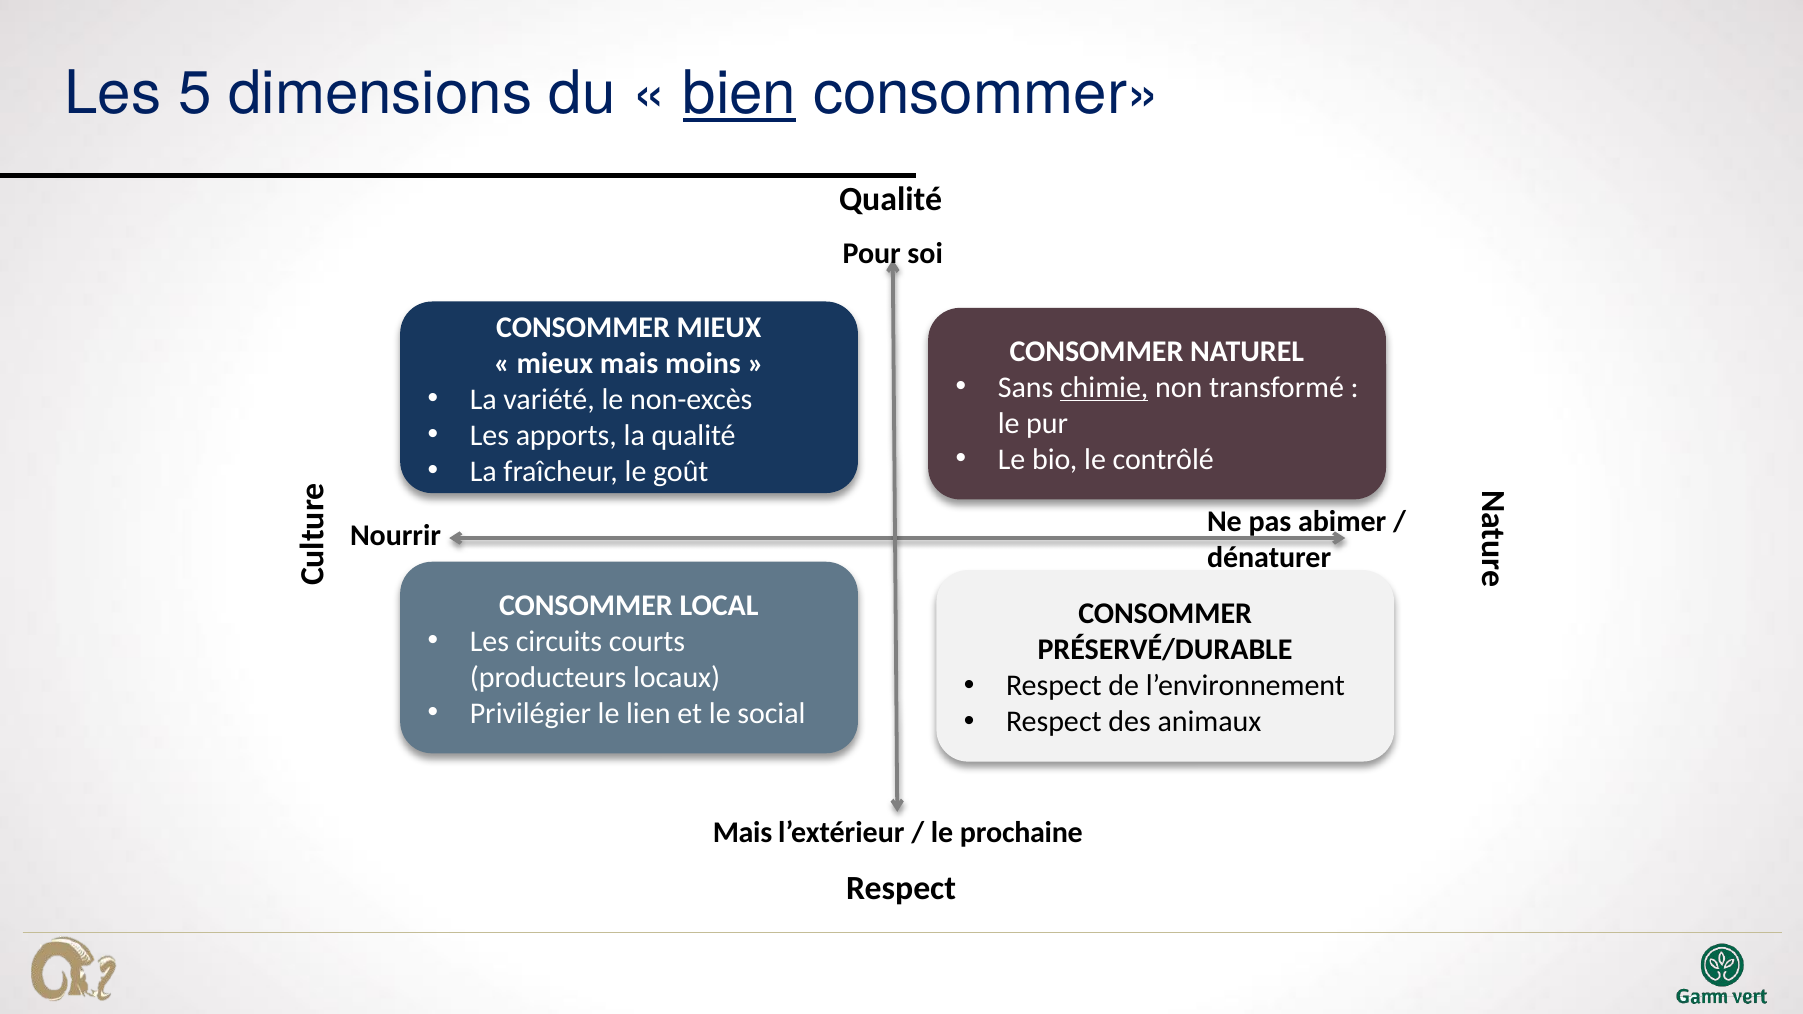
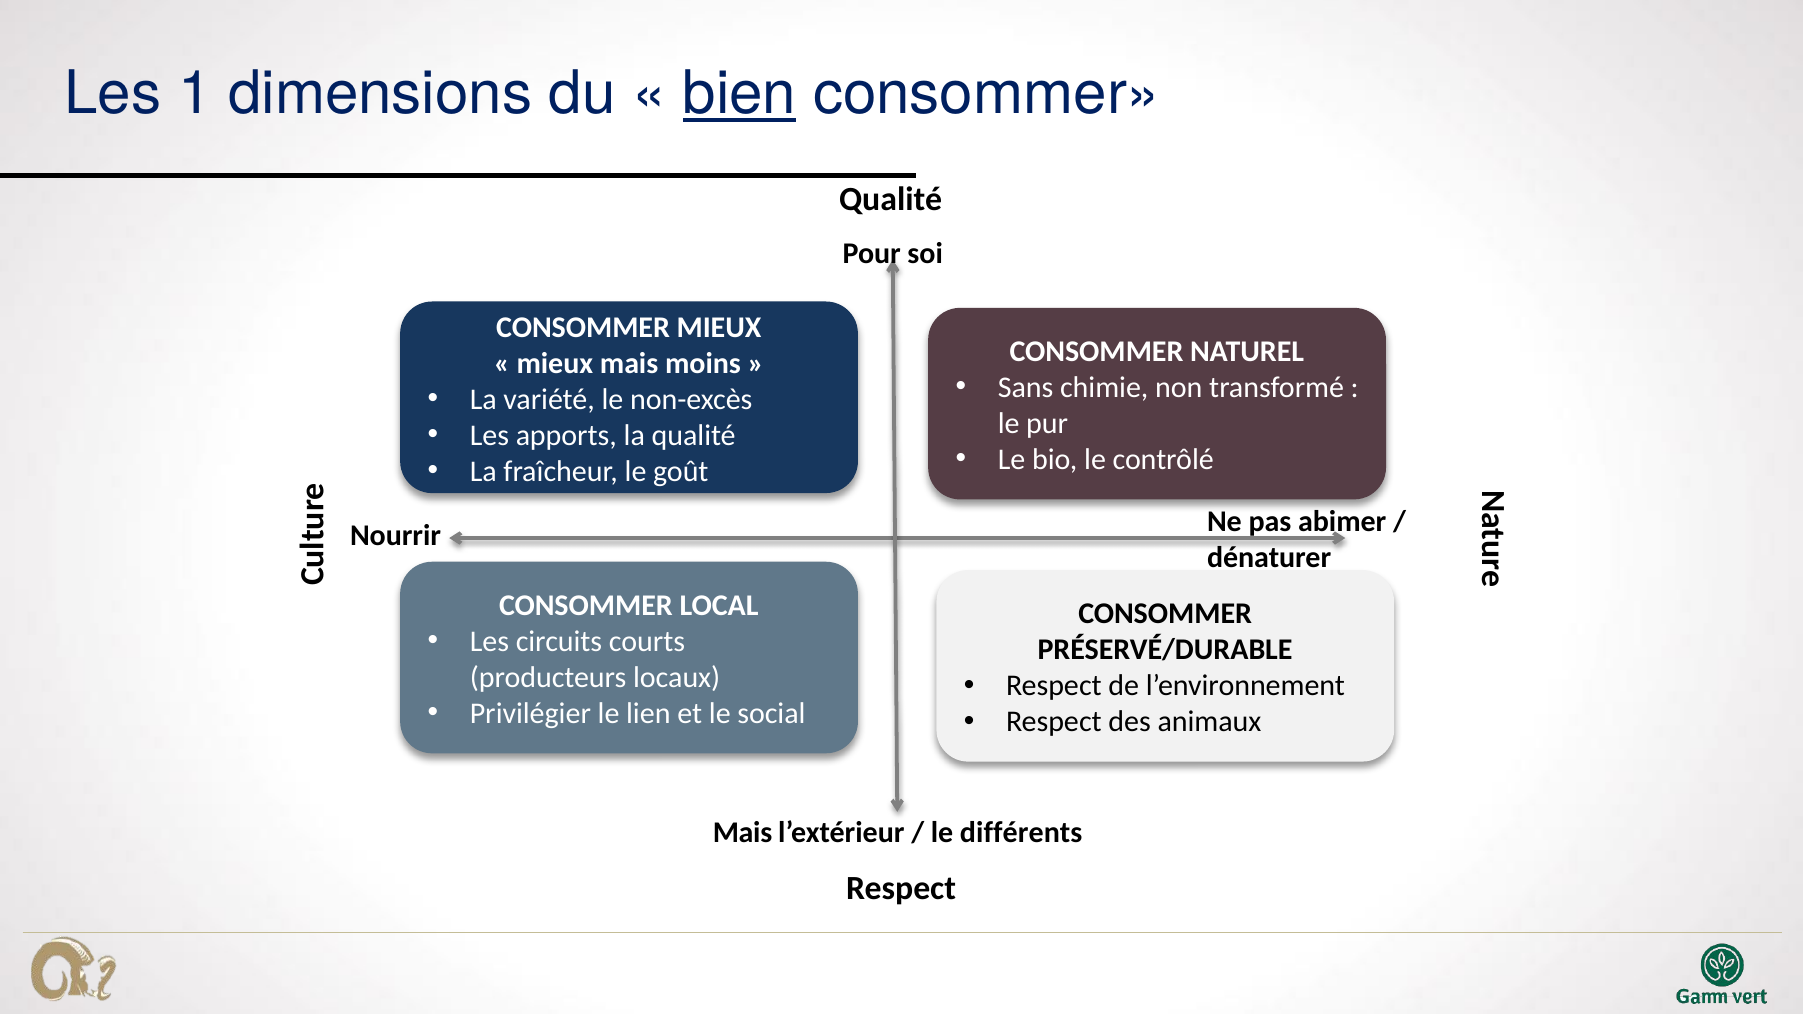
5: 5 -> 1
chimie underline: present -> none
prochaine: prochaine -> différents
